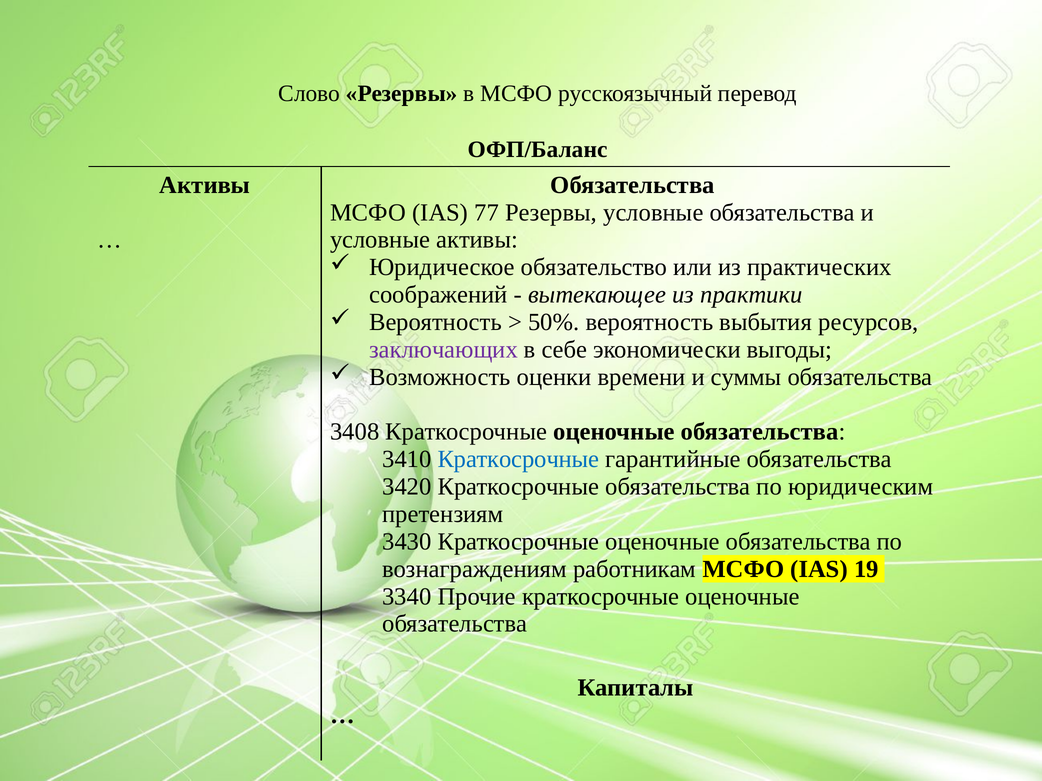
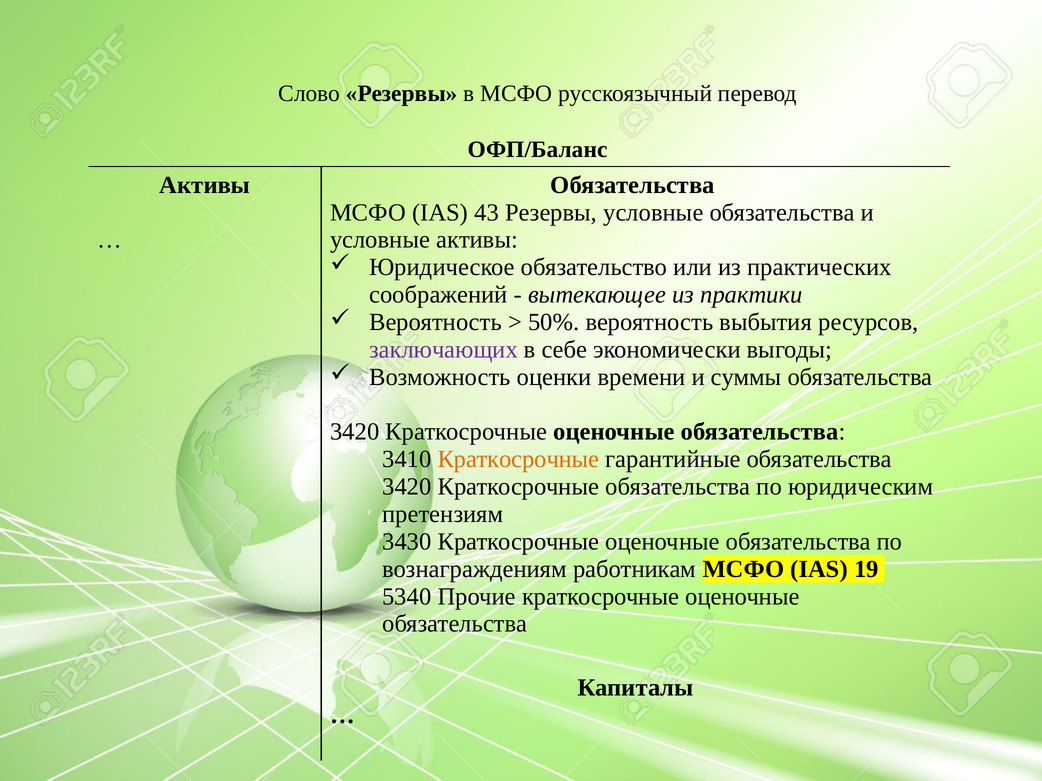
77: 77 -> 43
3408 at (355, 432): 3408 -> 3420
Краткосрочные at (518, 460) colour: blue -> orange
3340: 3340 -> 5340
